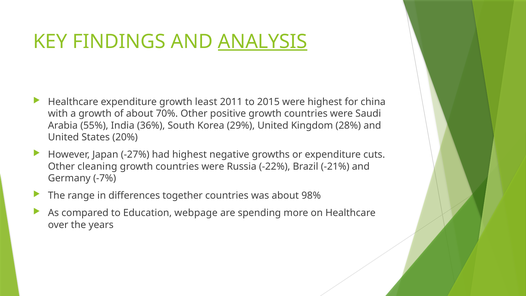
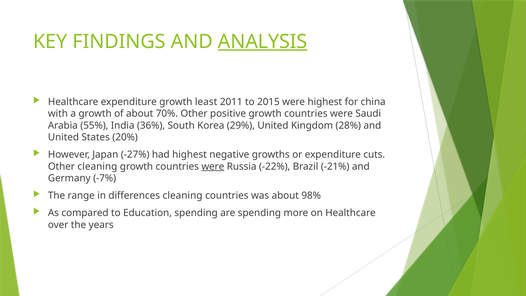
were at (213, 166) underline: none -> present
differences together: together -> cleaning
Education webpage: webpage -> spending
